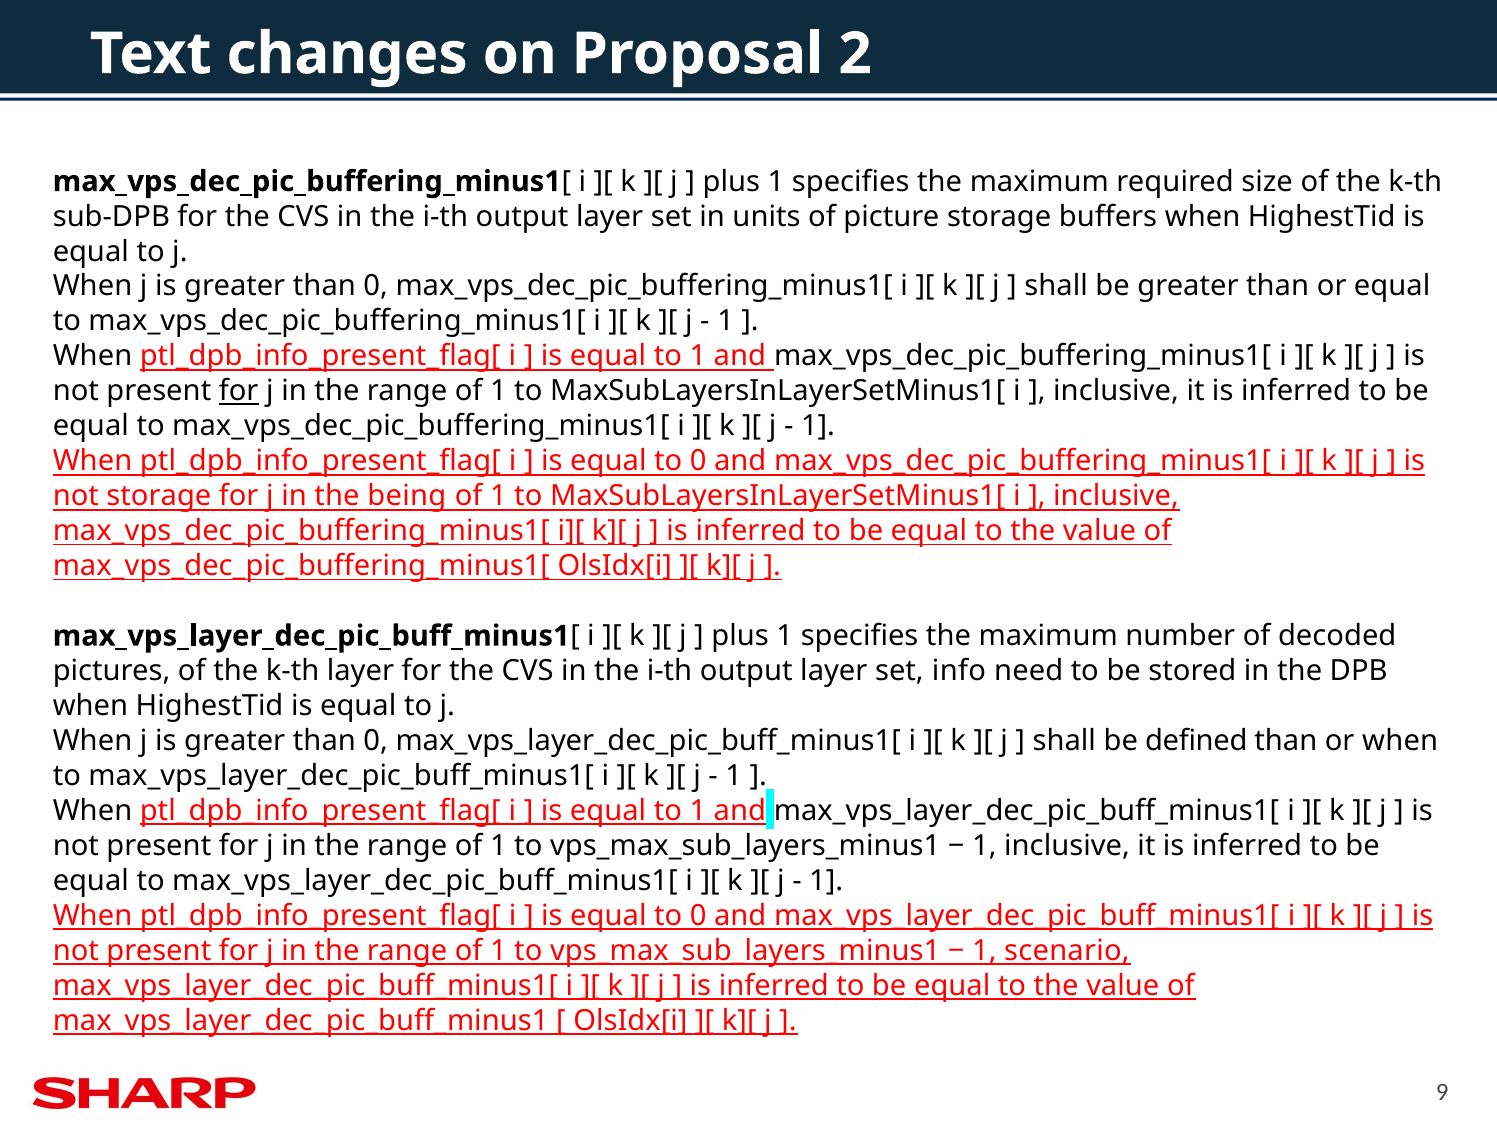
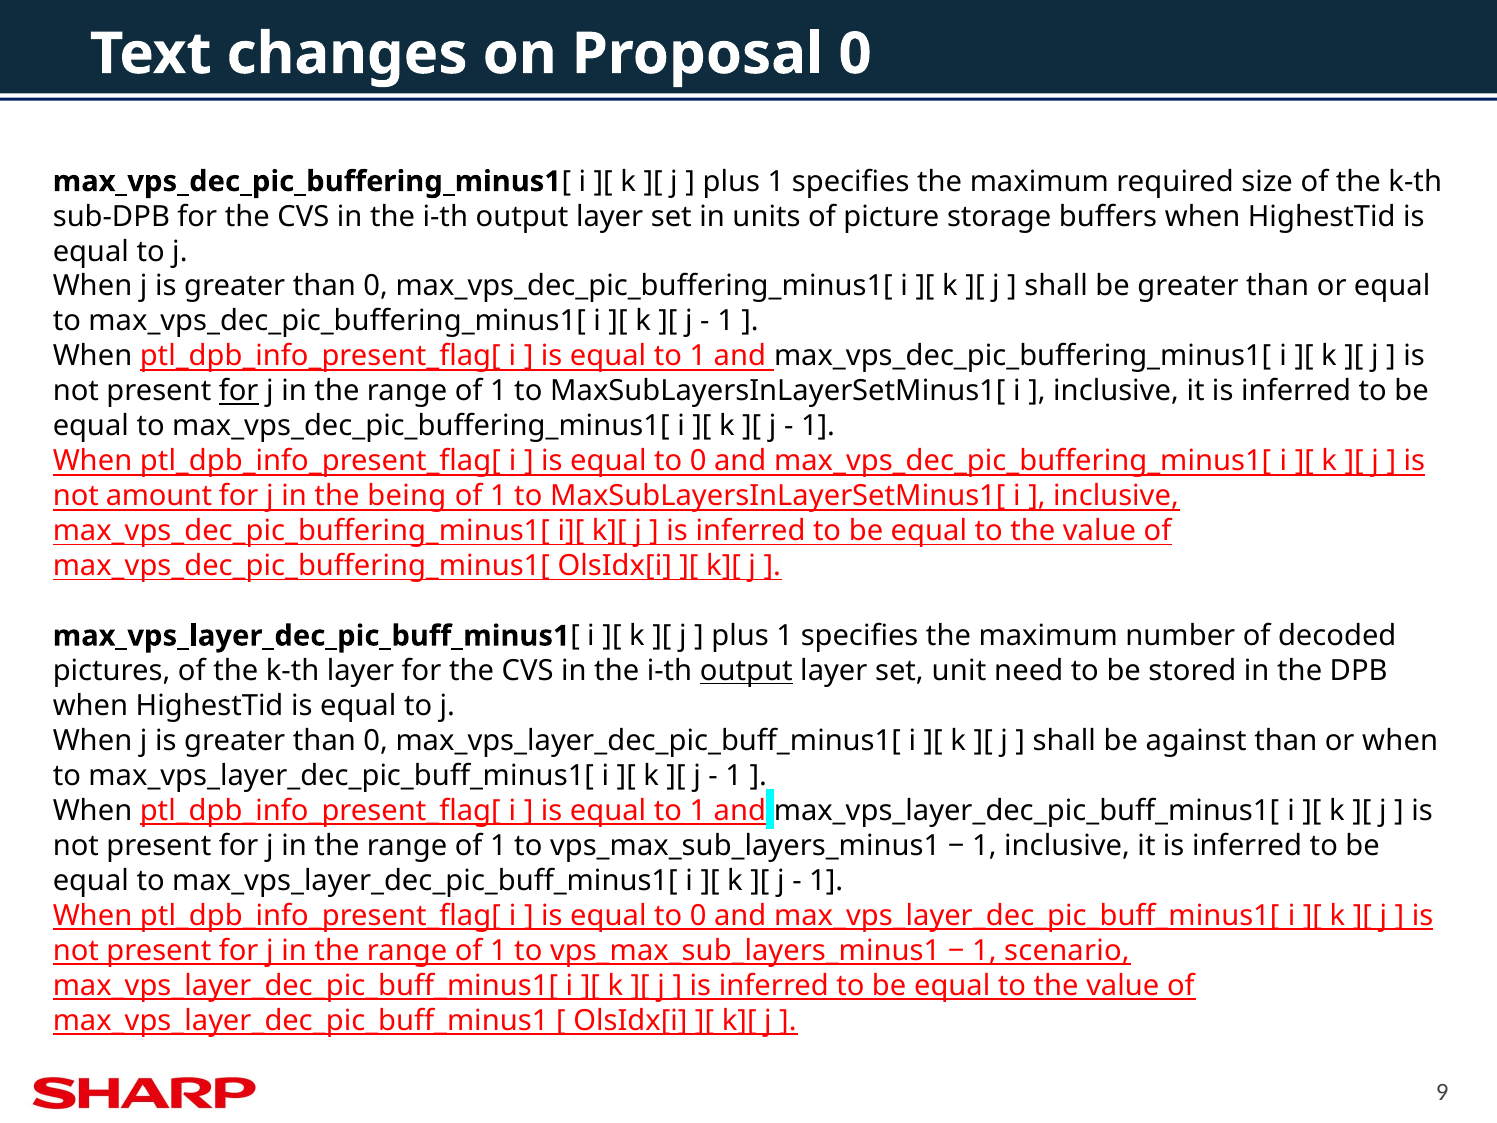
Proposal 2: 2 -> 0
not storage: storage -> amount
output at (746, 671) underline: none -> present
info: info -> unit
defined: defined -> against
